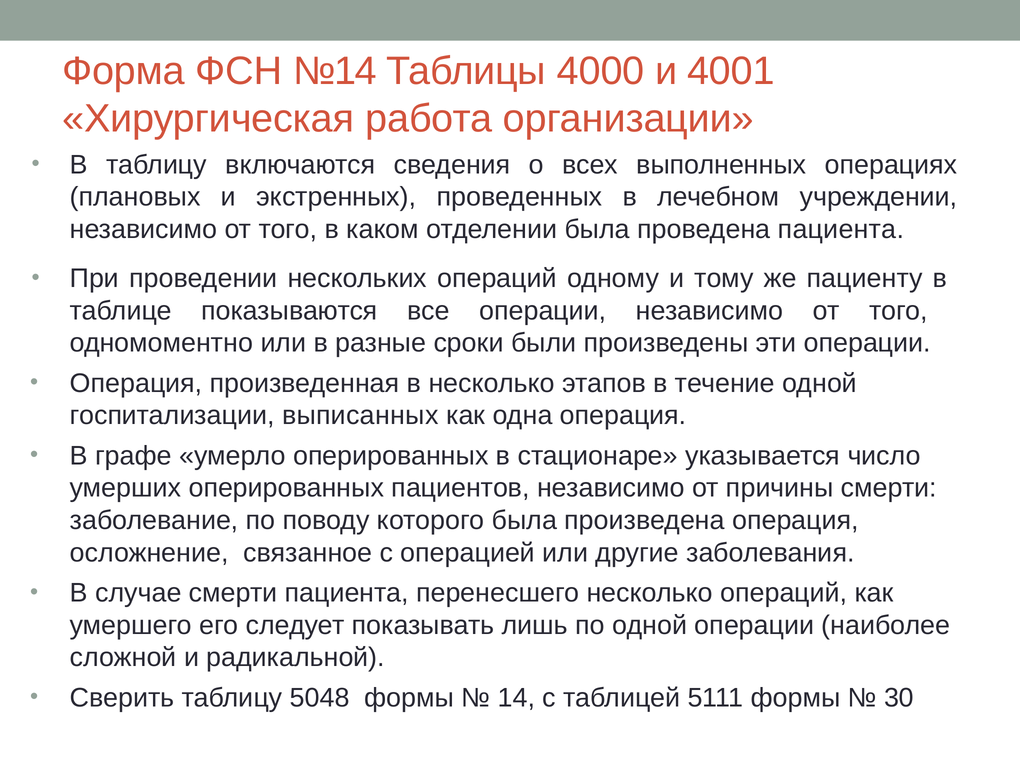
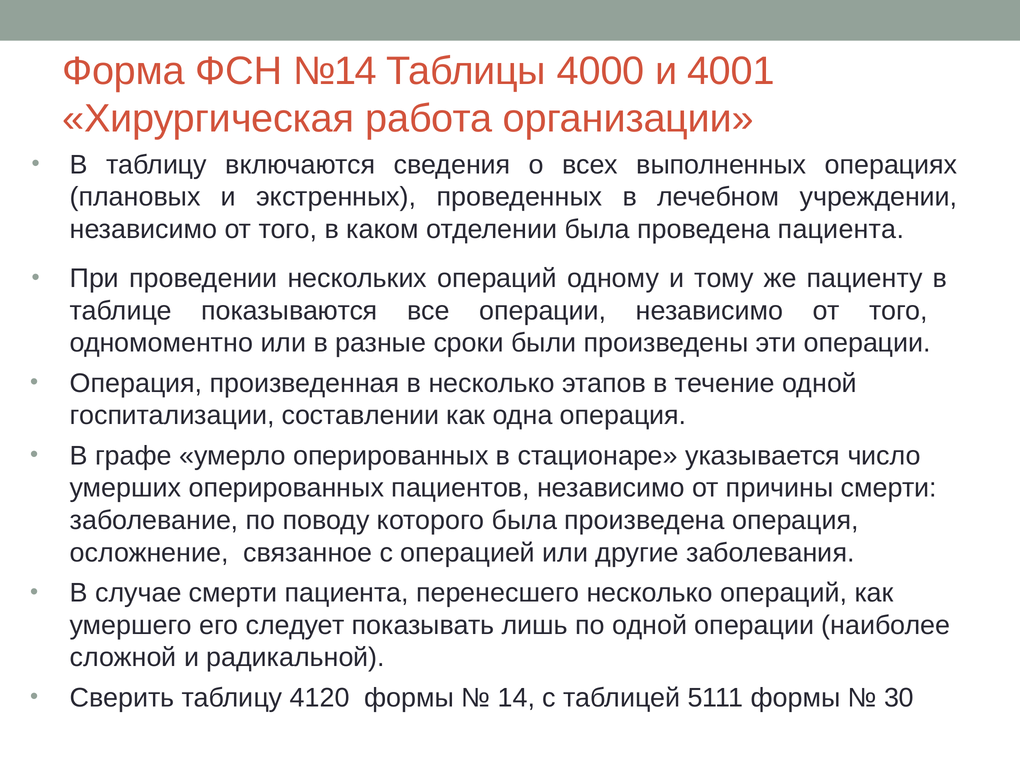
выписанных: выписанных -> составлении
5048: 5048 -> 4120
